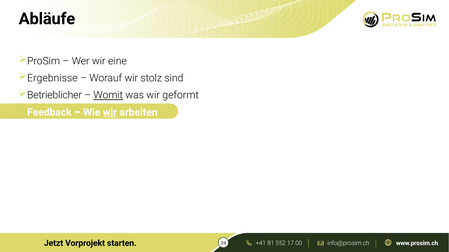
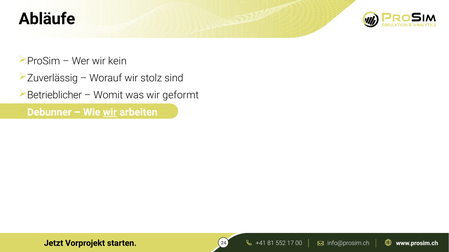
eine: eine -> kein
Ergebnisse: Ergebnisse -> Zuverlässig
Womit underline: present -> none
Feedback: Feedback -> Debunner
